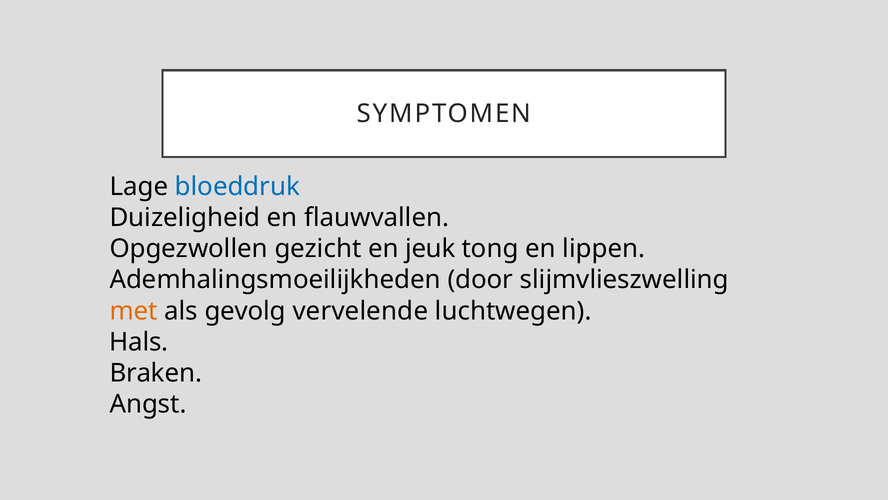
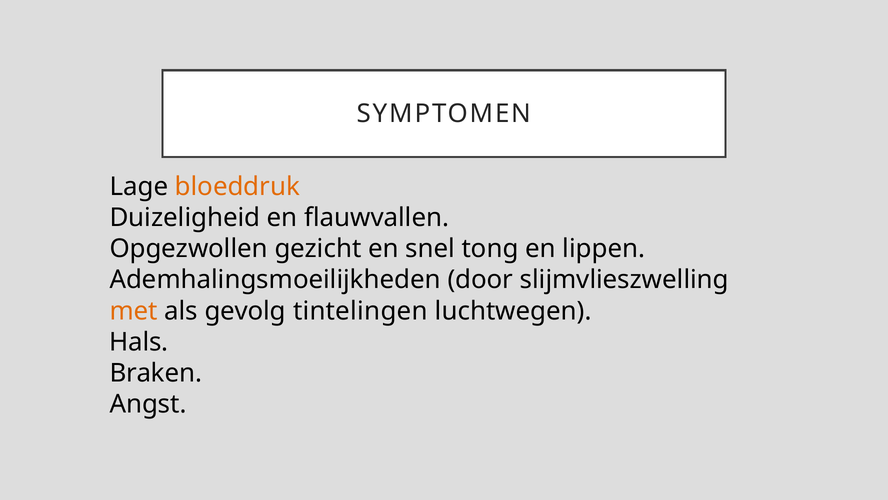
bloeddruk colour: blue -> orange
jeuk: jeuk -> snel
vervelende: vervelende -> tintelingen
